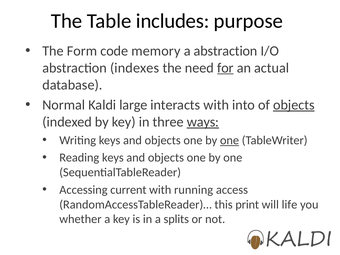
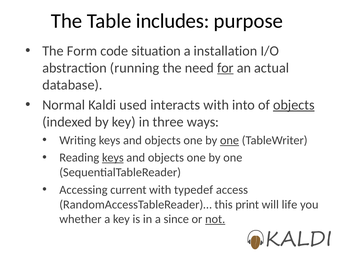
memory: memory -> situation
a abstraction: abstraction -> installation
indexes: indexes -> running
large: large -> used
ways underline: present -> none
keys at (113, 158) underline: none -> present
running: running -> typedef
splits: splits -> since
not underline: none -> present
